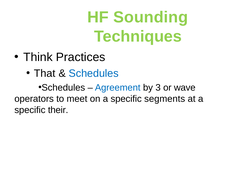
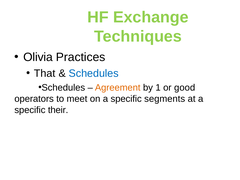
Sounding: Sounding -> Exchange
Think: Think -> Olivia
Agreement colour: blue -> orange
3: 3 -> 1
wave: wave -> good
